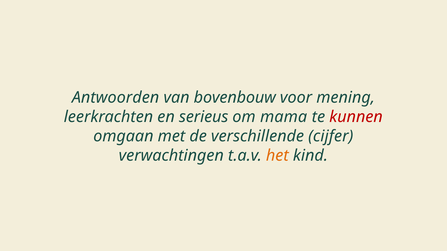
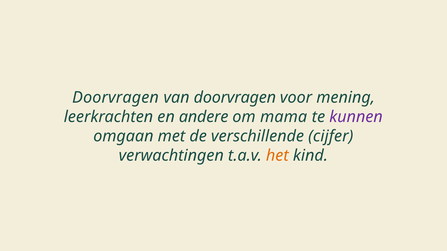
Antwoorden at (116, 98): Antwoorden -> Doorvragen
van bovenbouw: bovenbouw -> doorvragen
serieus: serieus -> andere
kunnen colour: red -> purple
